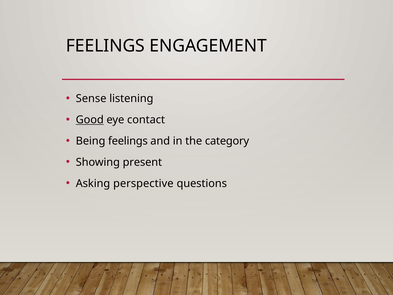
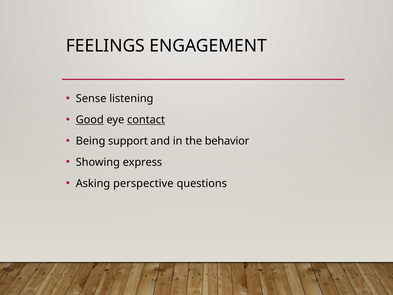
contact underline: none -> present
Being feelings: feelings -> support
category: category -> behavior
present: present -> express
